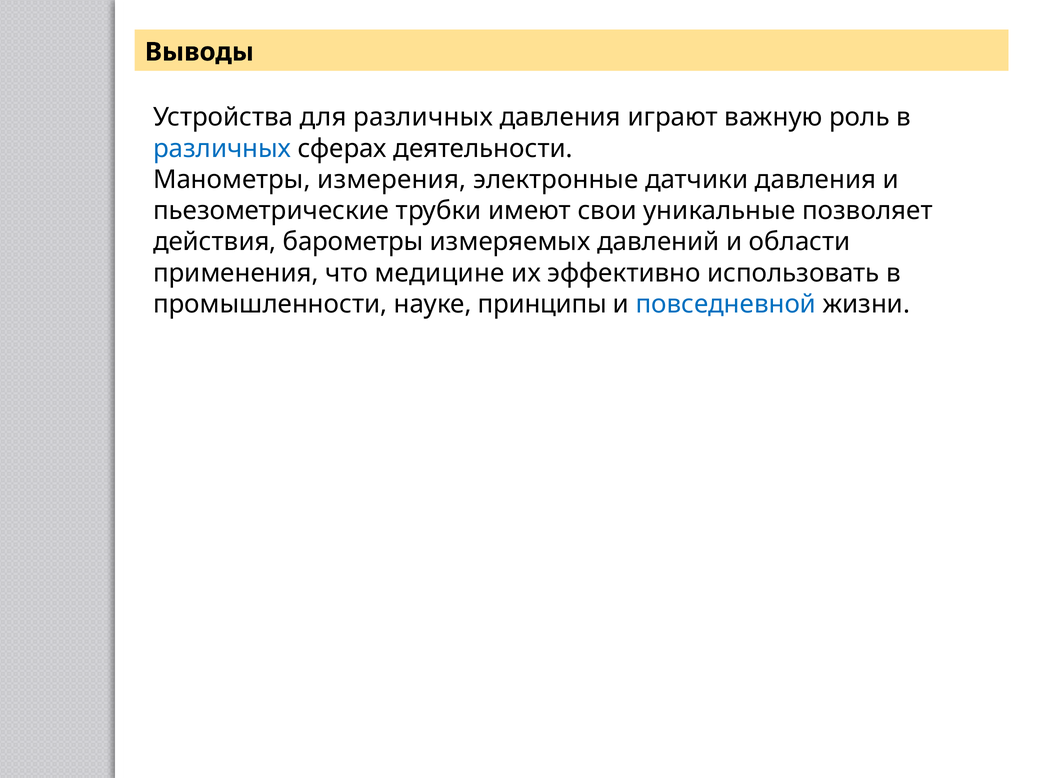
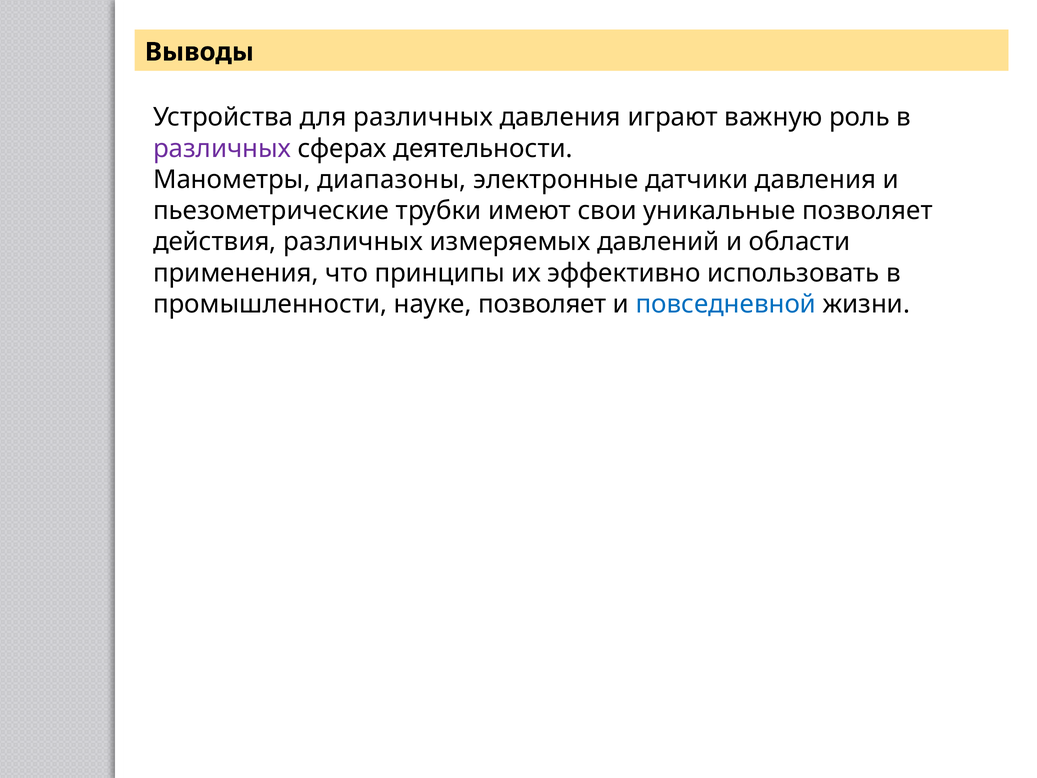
различных at (222, 148) colour: blue -> purple
измерения: измерения -> диапазоны
действия барометры: барометры -> различных
медицине: медицине -> принципы
науке принципы: принципы -> позволяет
